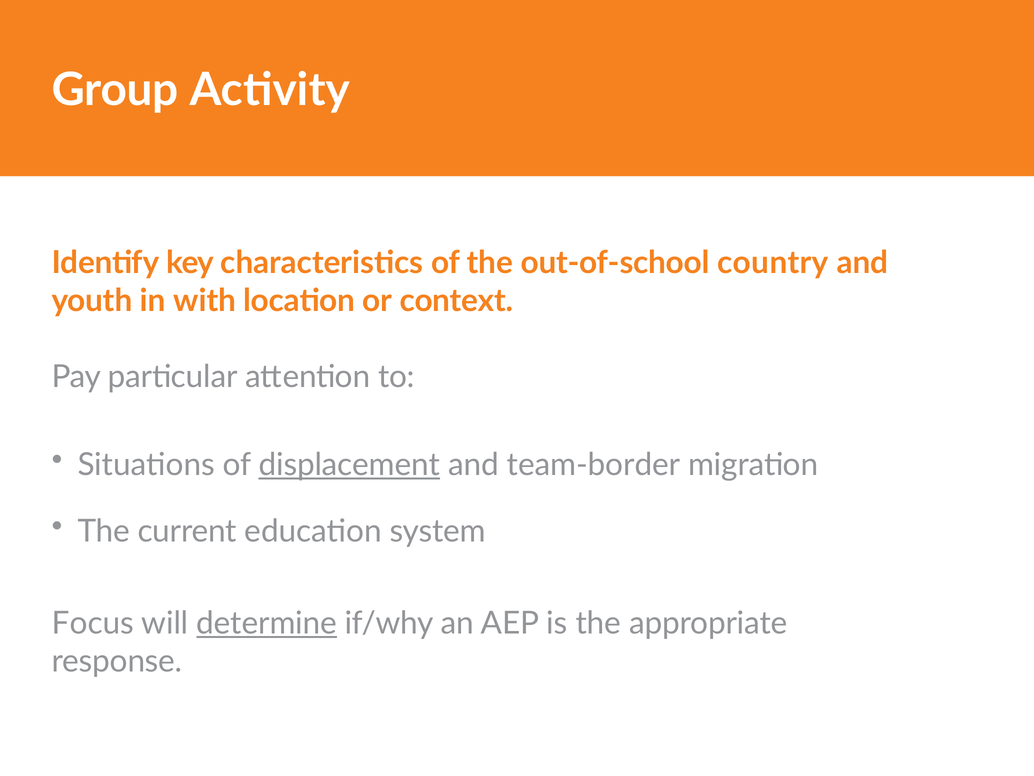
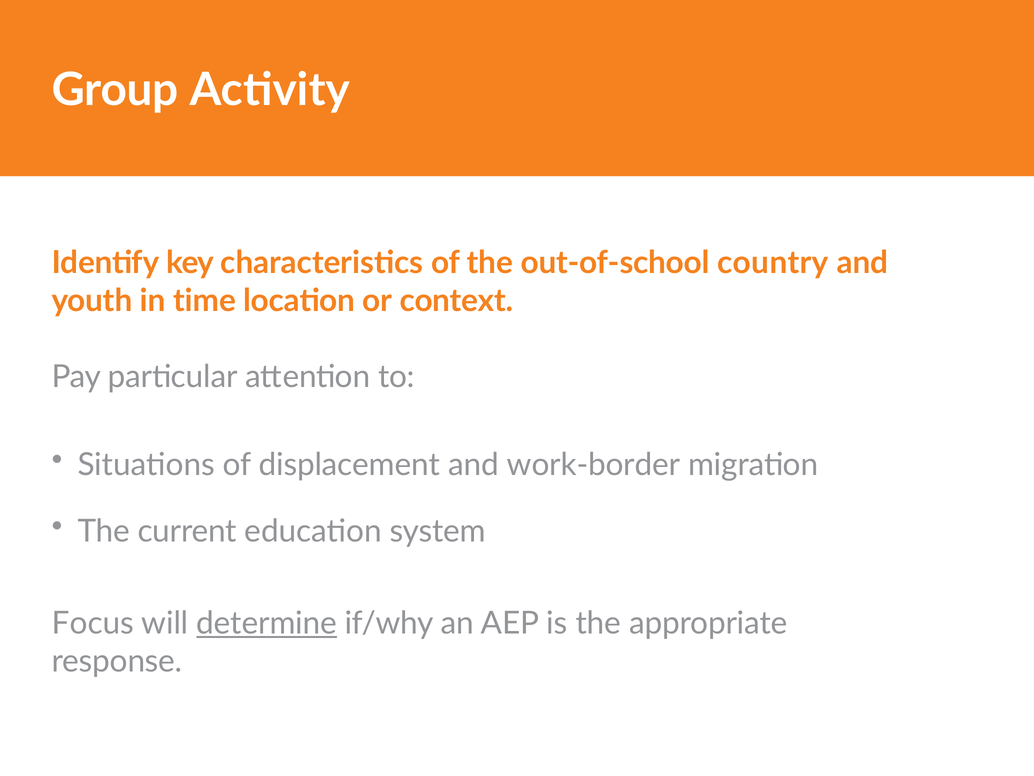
with: with -> time
displacement underline: present -> none
team-border: team-border -> work-border
